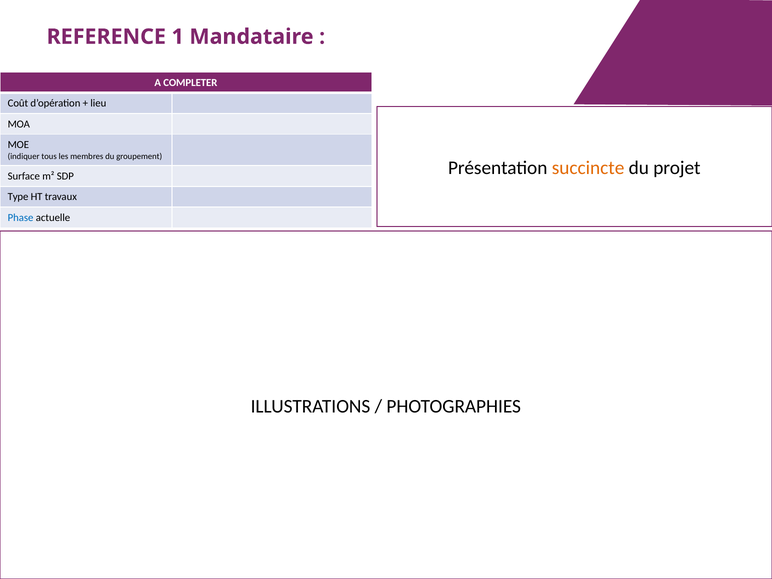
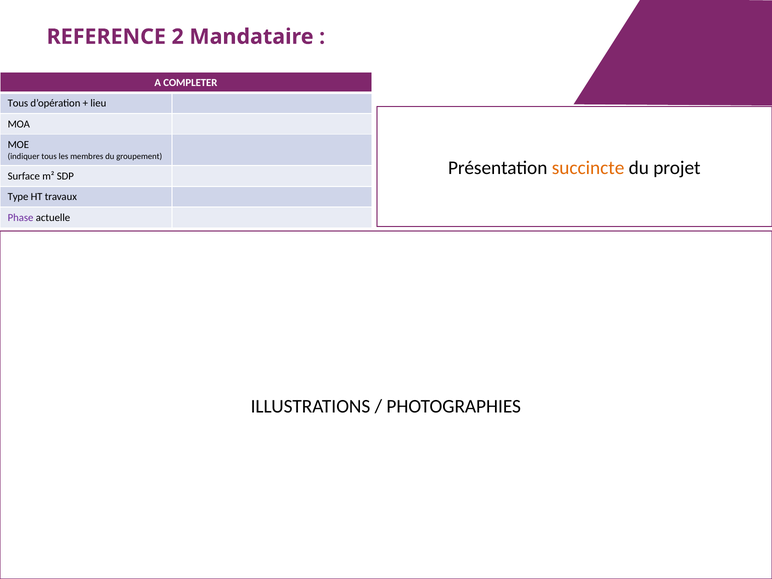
1: 1 -> 2
Coût at (18, 103): Coût -> Tous
Phase colour: blue -> purple
